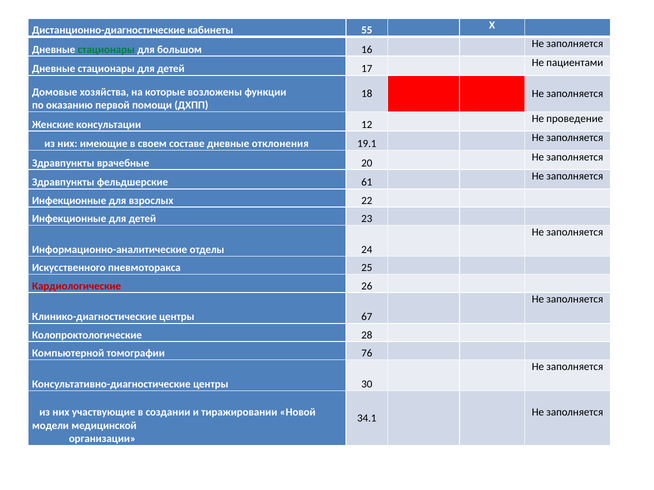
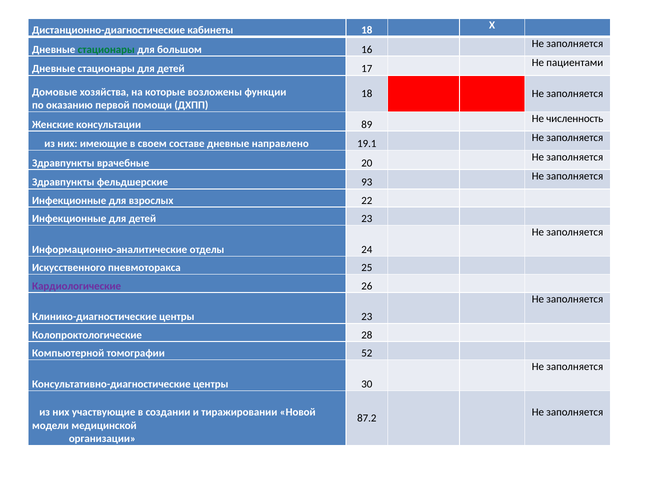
кабинеты 55: 55 -> 18
проведение: проведение -> численность
12: 12 -> 89
отклонения: отклонения -> направлено
61: 61 -> 93
Кардиологические colour: red -> purple
центры 67: 67 -> 23
76: 76 -> 52
34.1: 34.1 -> 87.2
